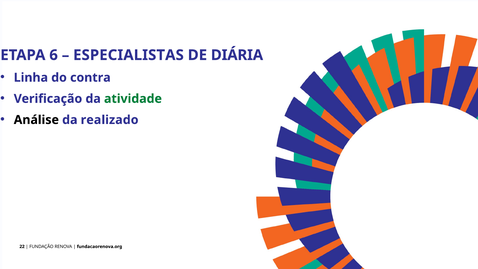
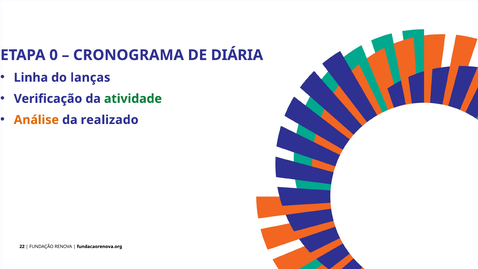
6: 6 -> 0
ESPECIALISTAS: ESPECIALISTAS -> CRONOGRAMA
contra: contra -> lanças
Análise colour: black -> orange
